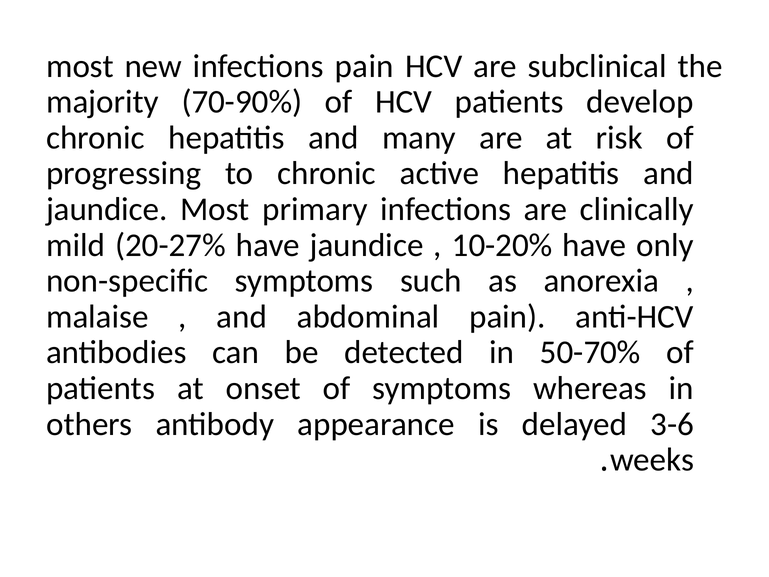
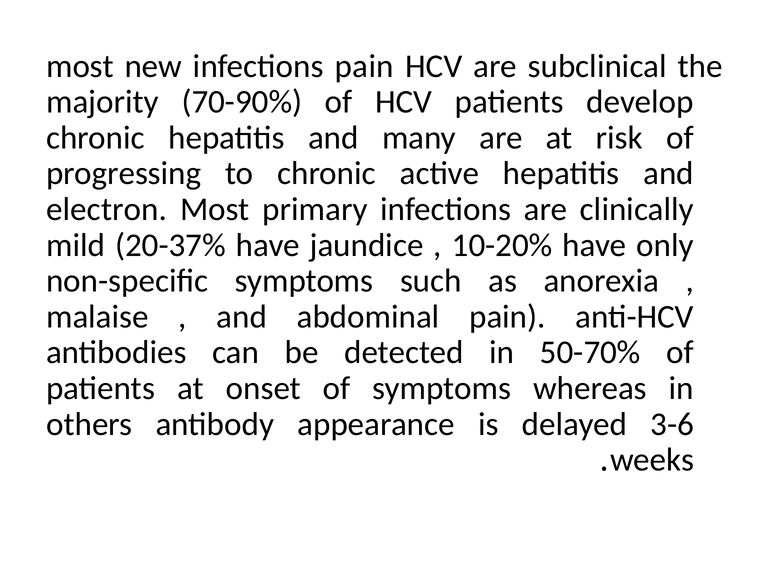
jaundice at (107, 209): jaundice -> electron
20-27%: 20-27% -> 20-37%
